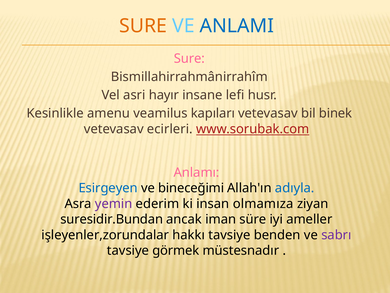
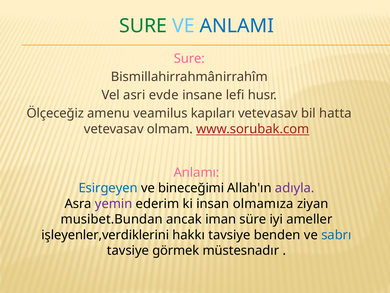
SURE at (143, 26) colour: orange -> green
hayır: hayır -> evde
Kesinlikle: Kesinlikle -> Ölçeceğiz
binek: binek -> hatta
ecirleri: ecirleri -> olmam
adıyla colour: blue -> purple
suresidir.Bundan: suresidir.Bundan -> musibet.Bundan
işleyenler,zorundalar: işleyenler,zorundalar -> işleyenler,verdiklerini
sabrı colour: purple -> blue
